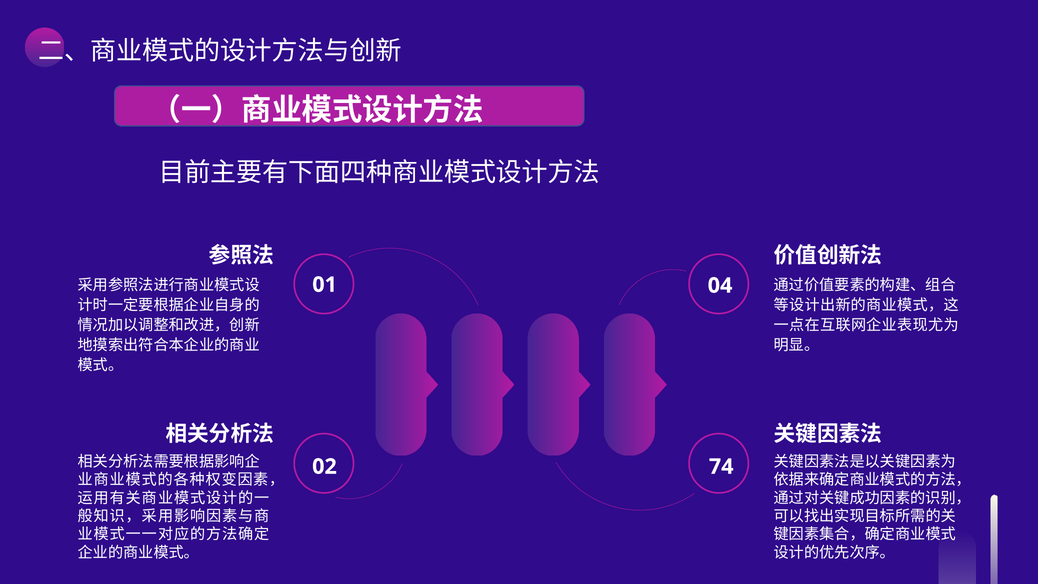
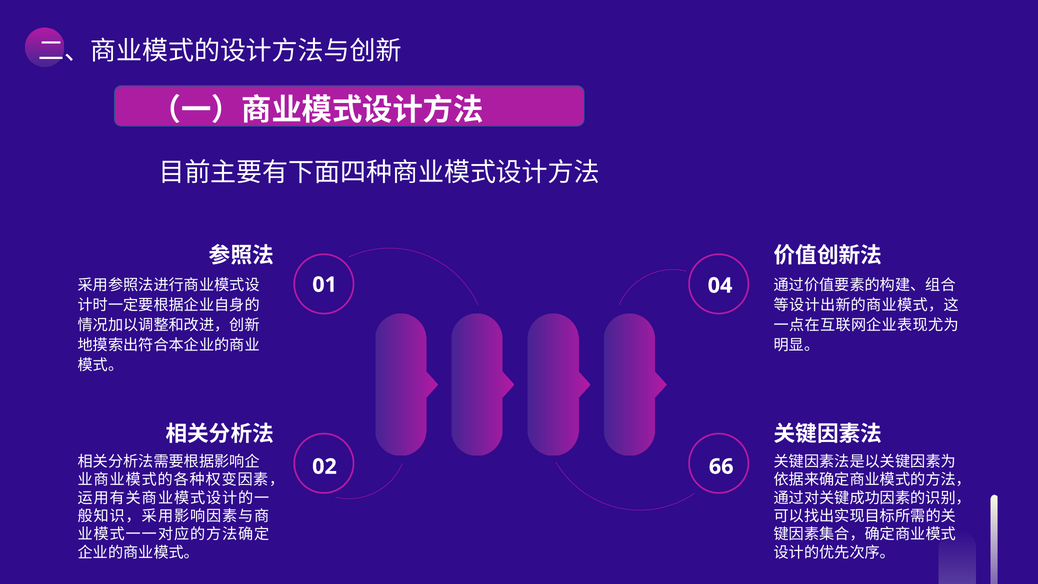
74: 74 -> 66
